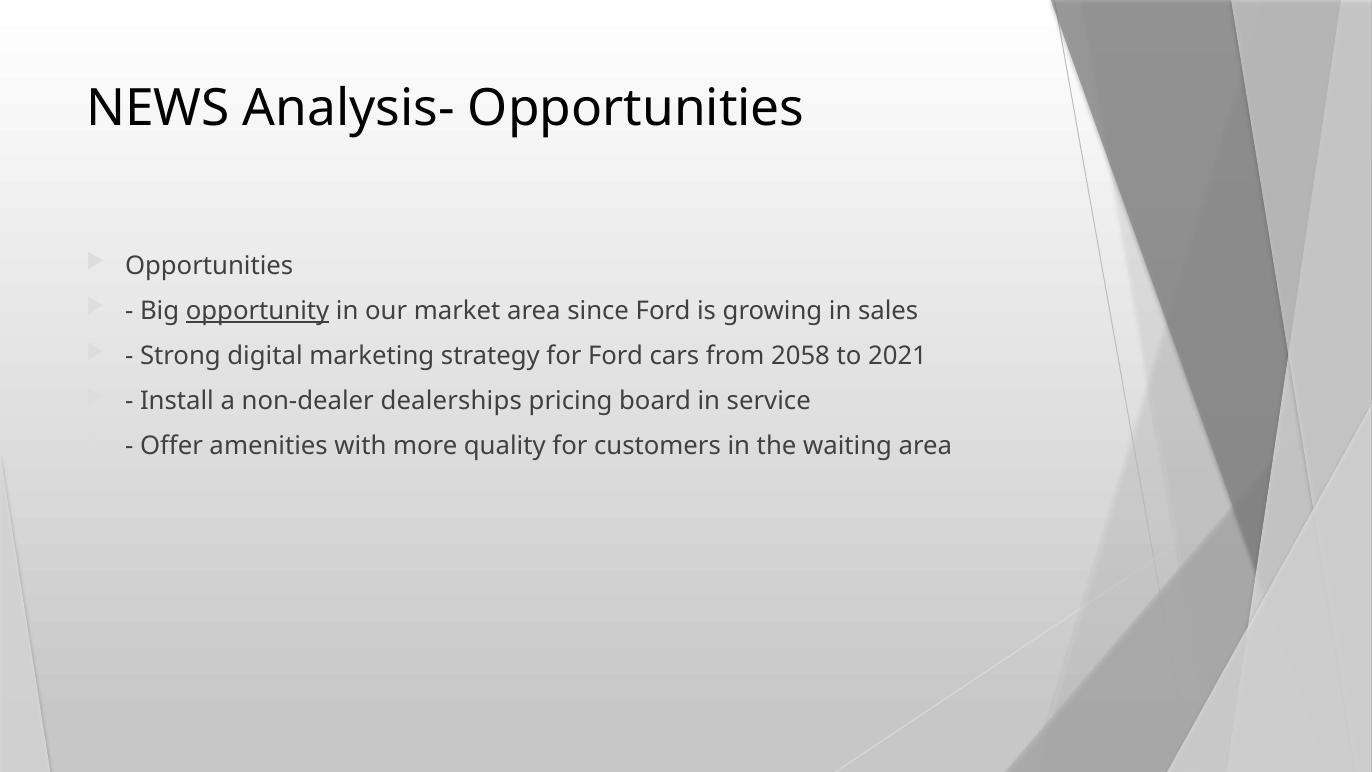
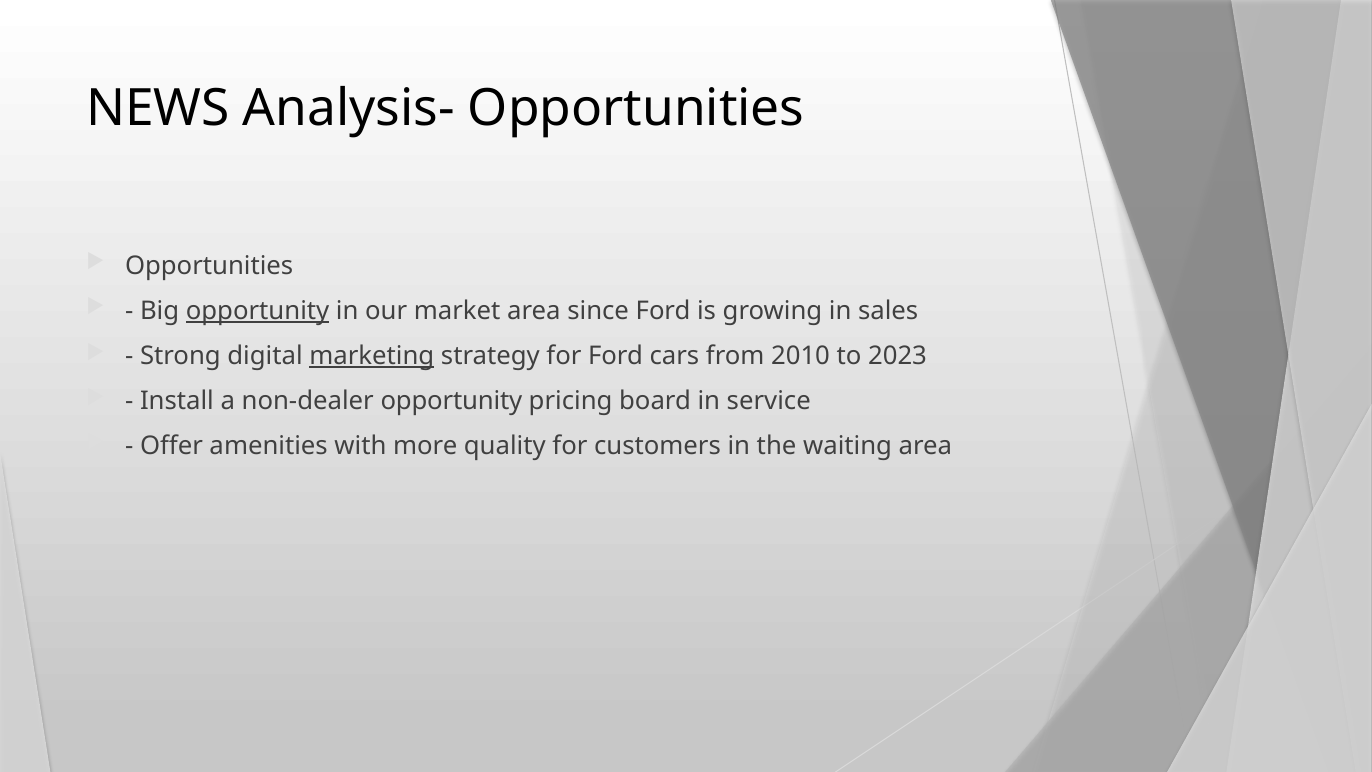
marketing underline: none -> present
2058: 2058 -> 2010
2021: 2021 -> 2023
non-dealer dealerships: dealerships -> opportunity
